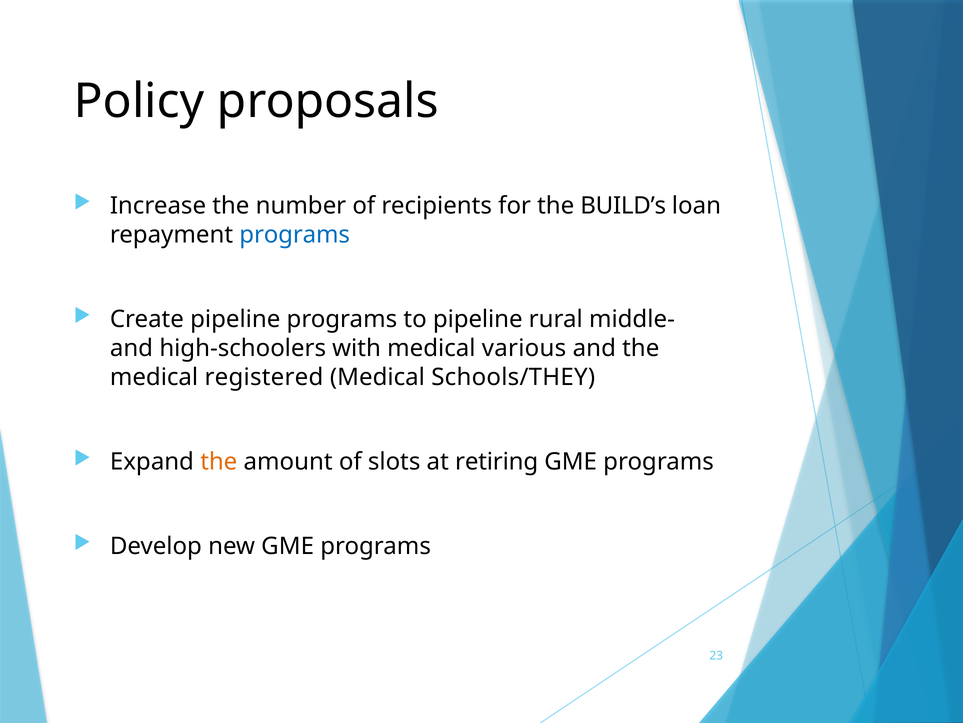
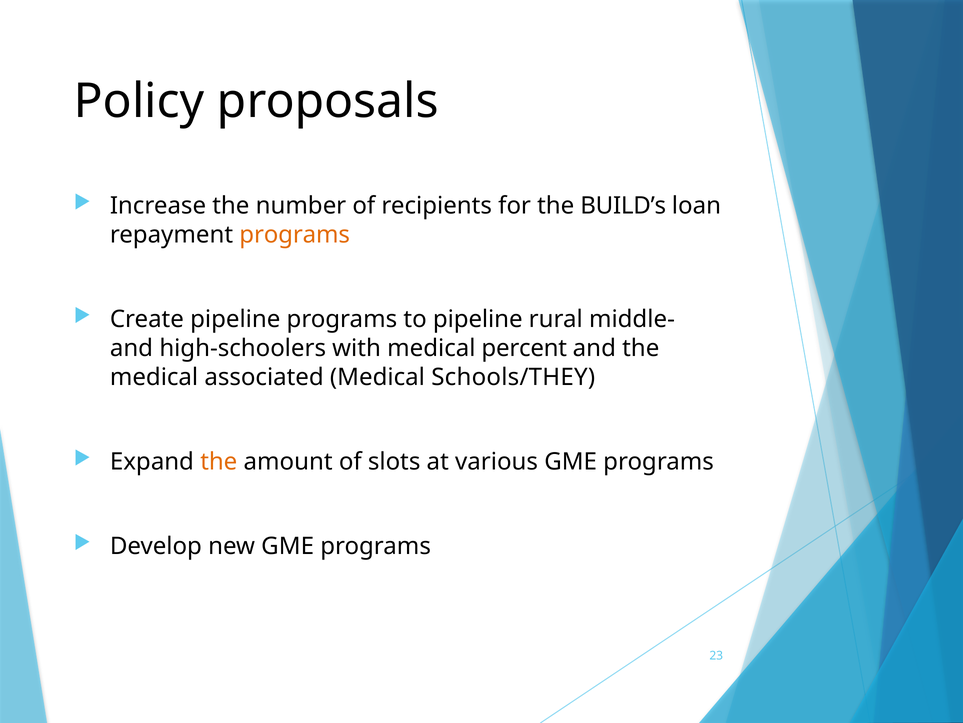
programs at (295, 234) colour: blue -> orange
various: various -> percent
registered: registered -> associated
retiring: retiring -> various
